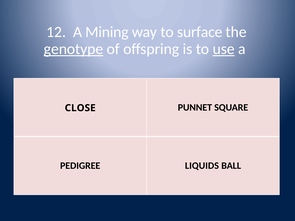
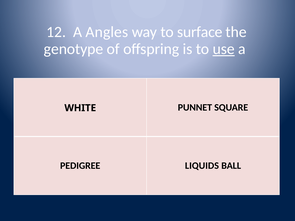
Mining: Mining -> Angles
genotype underline: present -> none
CLOSE: CLOSE -> WHITE
